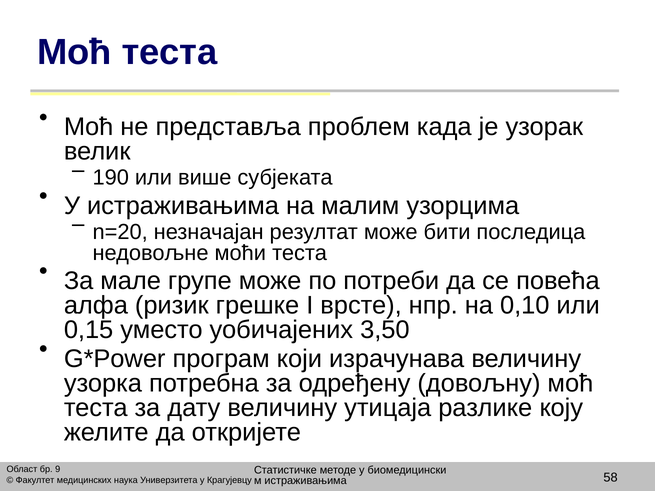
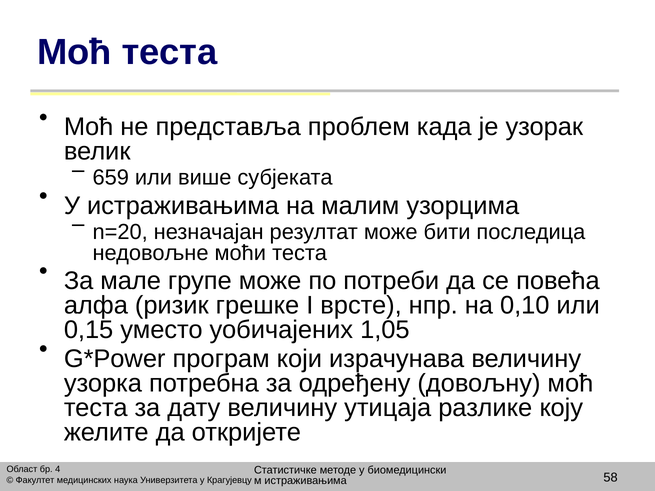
190: 190 -> 659
3,50: 3,50 -> 1,05
9: 9 -> 4
